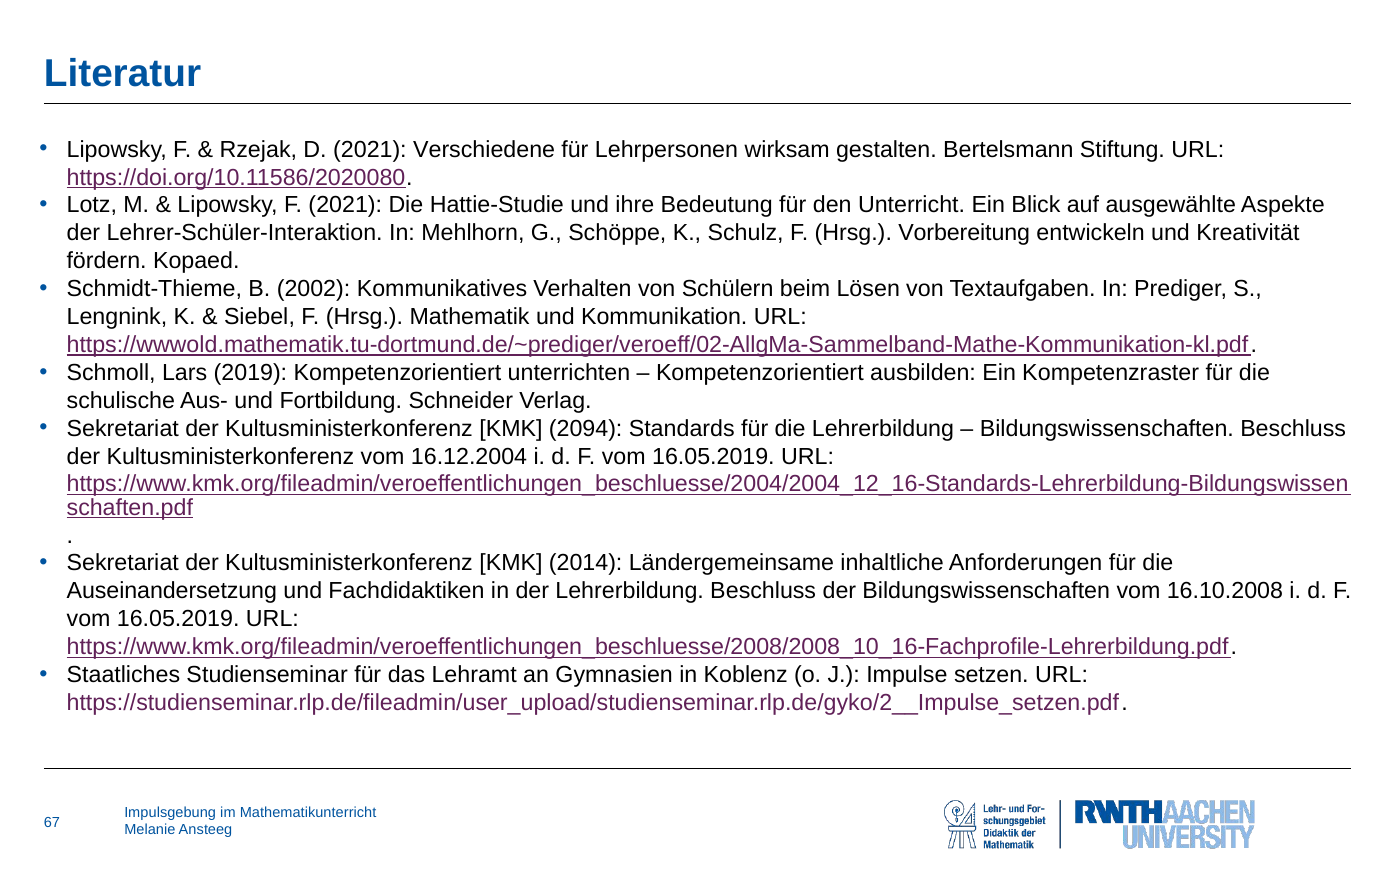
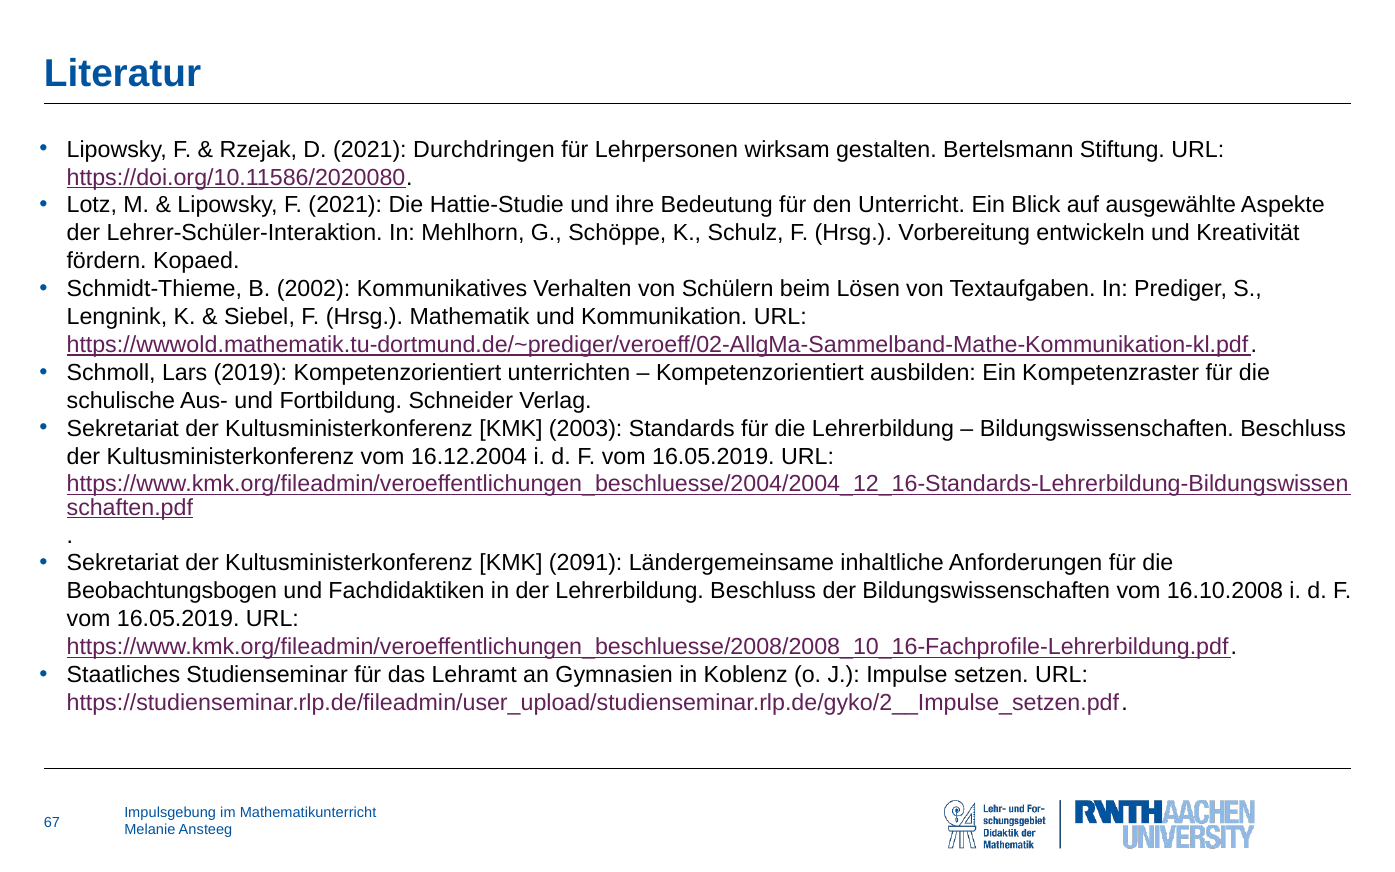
Verschiedene: Verschiedene -> Durchdringen
2094: 2094 -> 2003
2014: 2014 -> 2091
Auseinandersetzung: Auseinandersetzung -> Beobachtungsbogen
